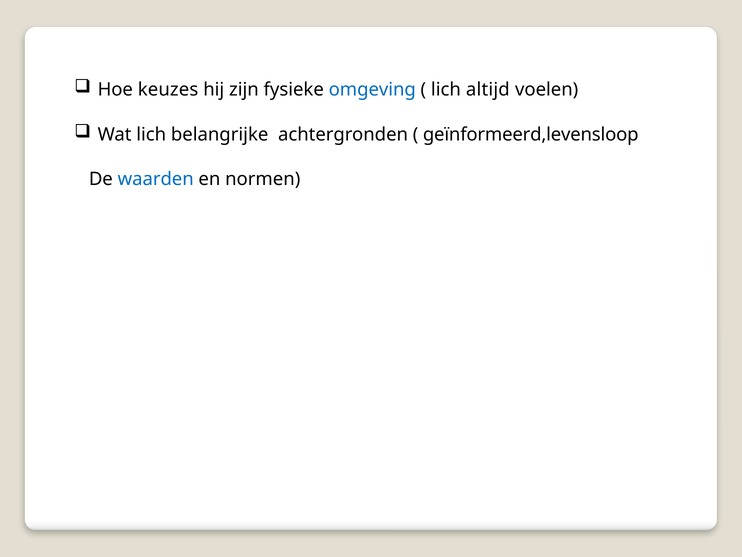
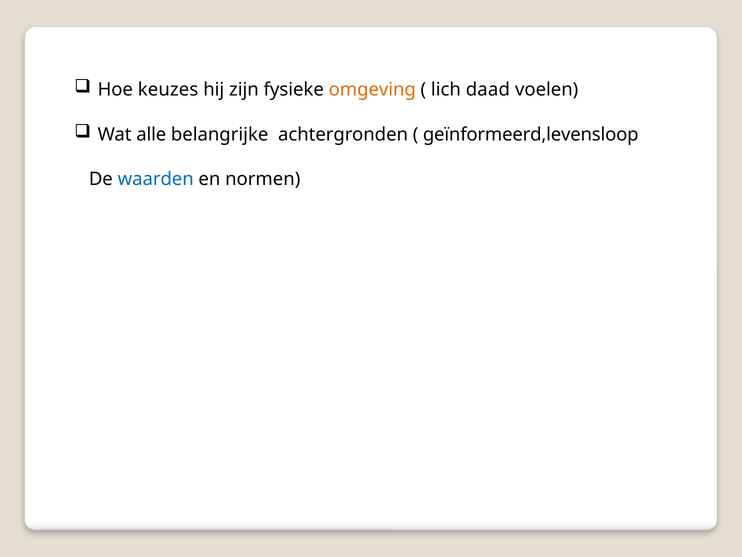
omgeving colour: blue -> orange
altijd: altijd -> daad
Wat lich: lich -> alle
